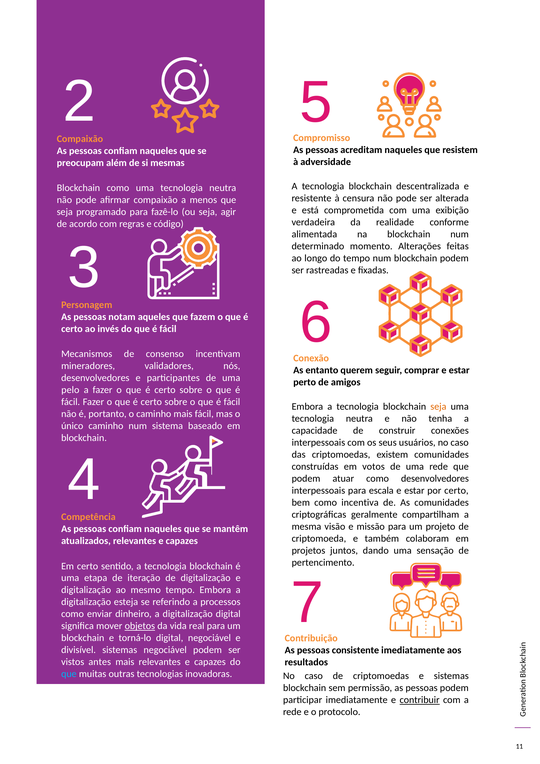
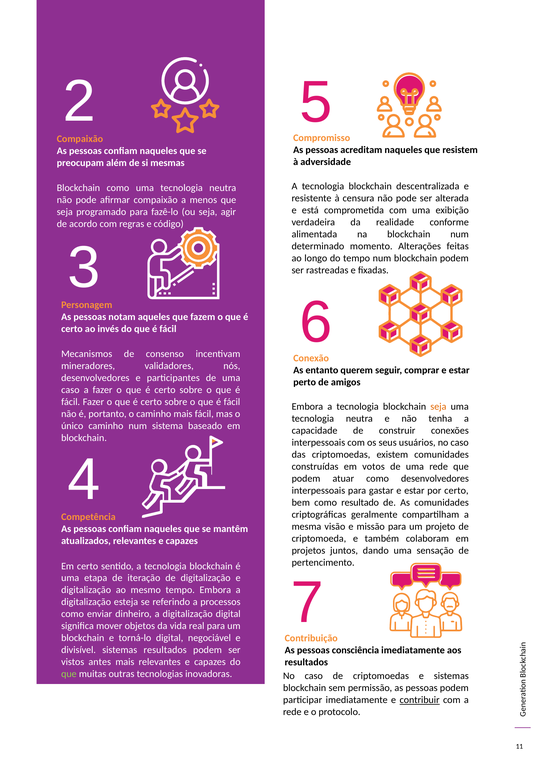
pelo at (70, 390): pelo -> caso
escala: escala -> gastar
incentiva: incentiva -> resultado
objetos underline: present -> none
sistemas negociável: negociável -> resultados
consistente: consistente -> consciência
que at (69, 674) colour: light blue -> light green
